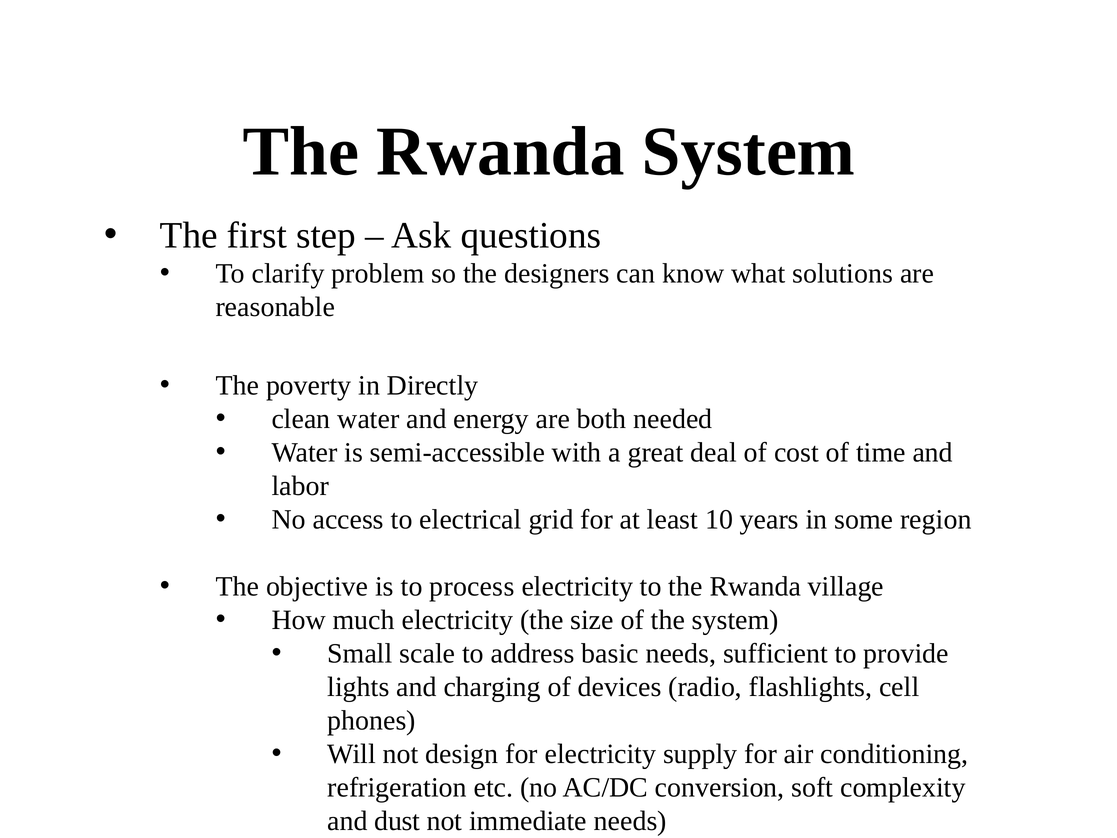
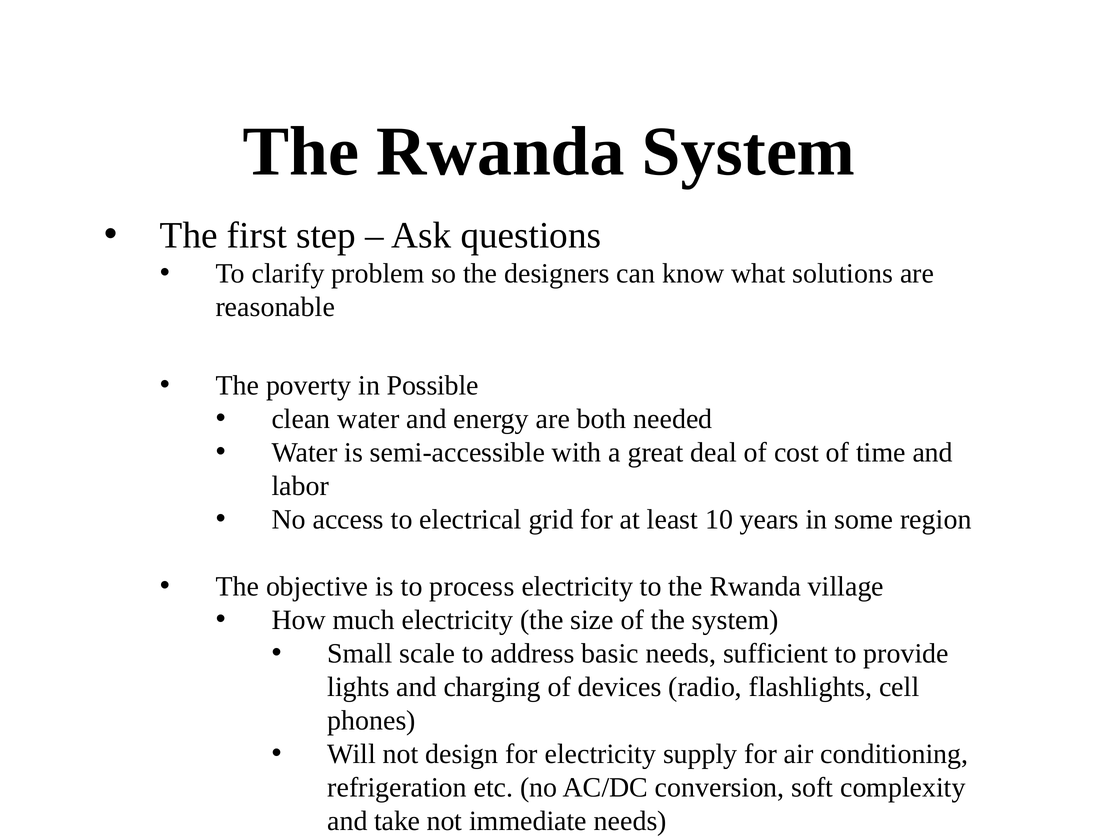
Directly: Directly -> Possible
dust: dust -> take
